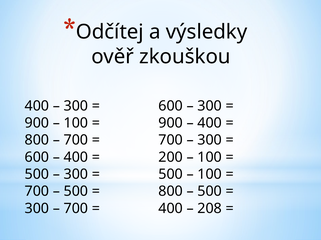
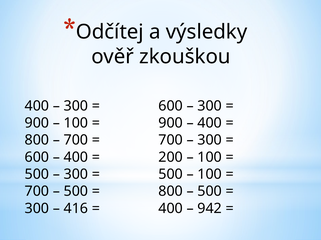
700 at (76, 209): 700 -> 416
208: 208 -> 942
